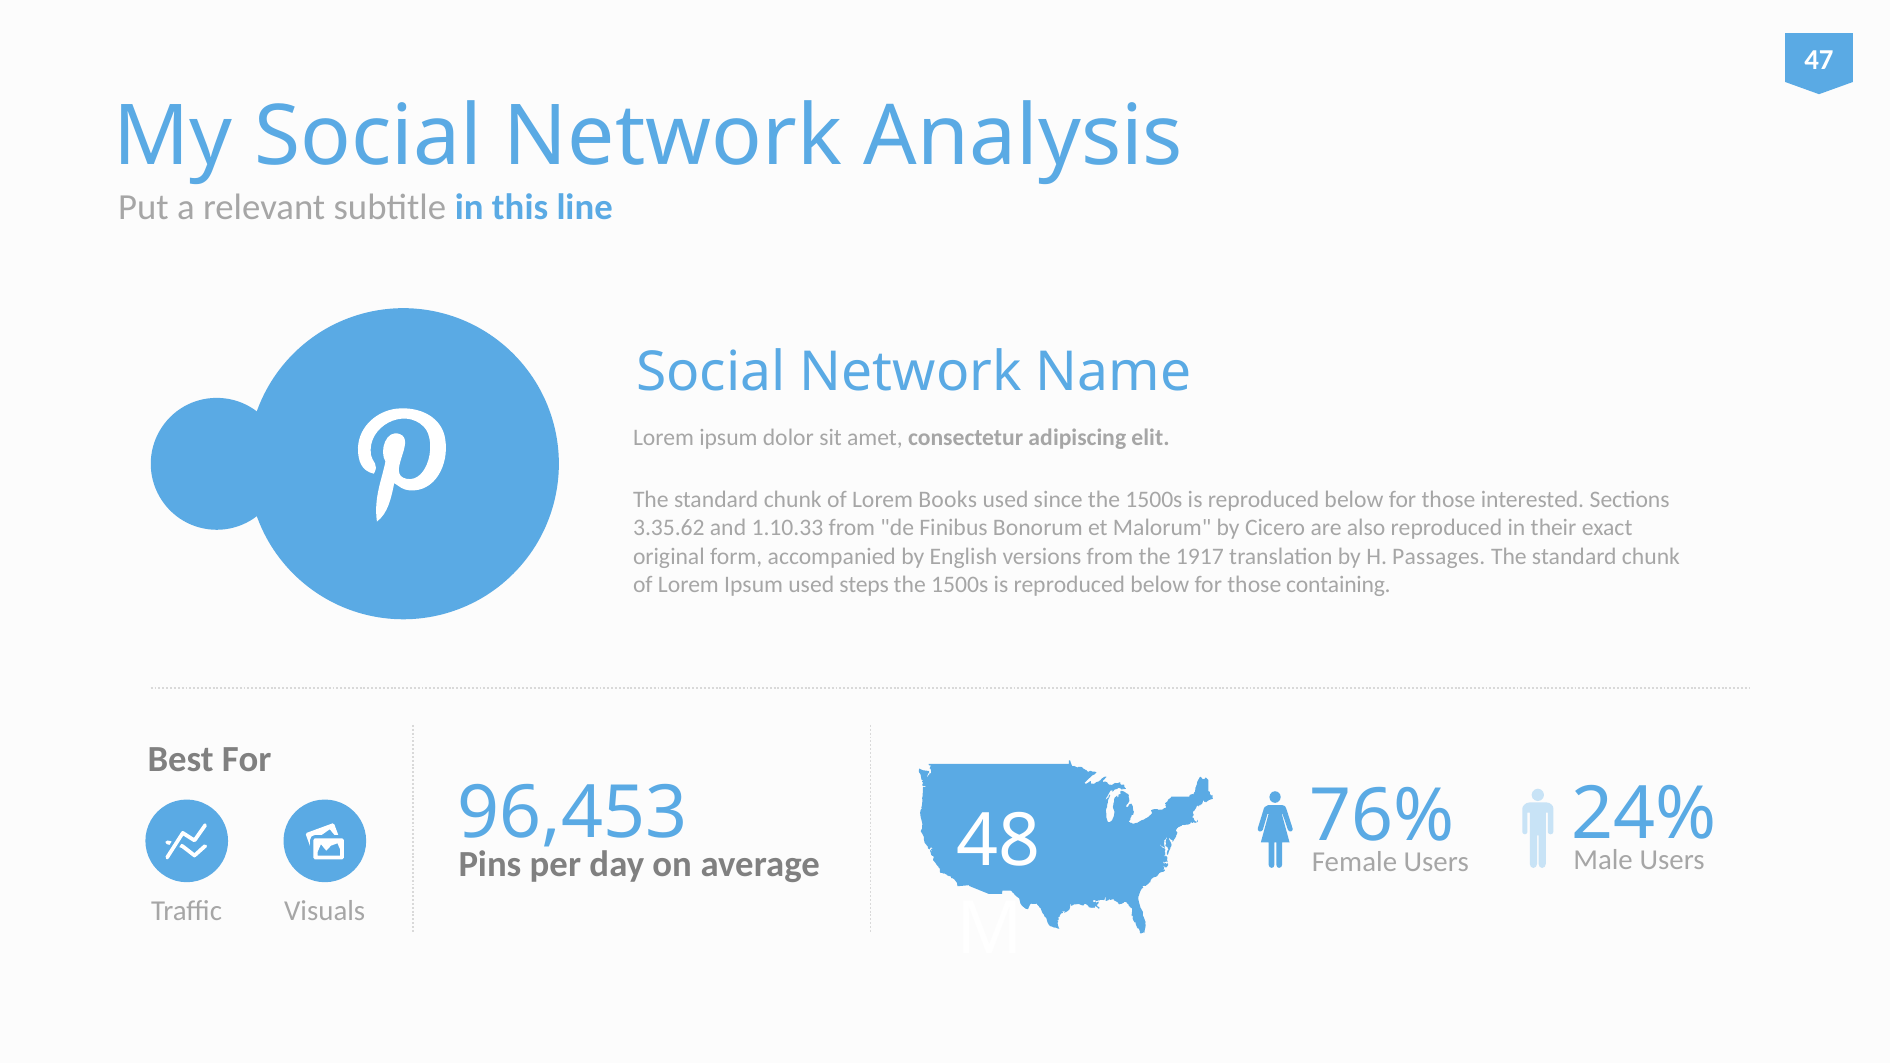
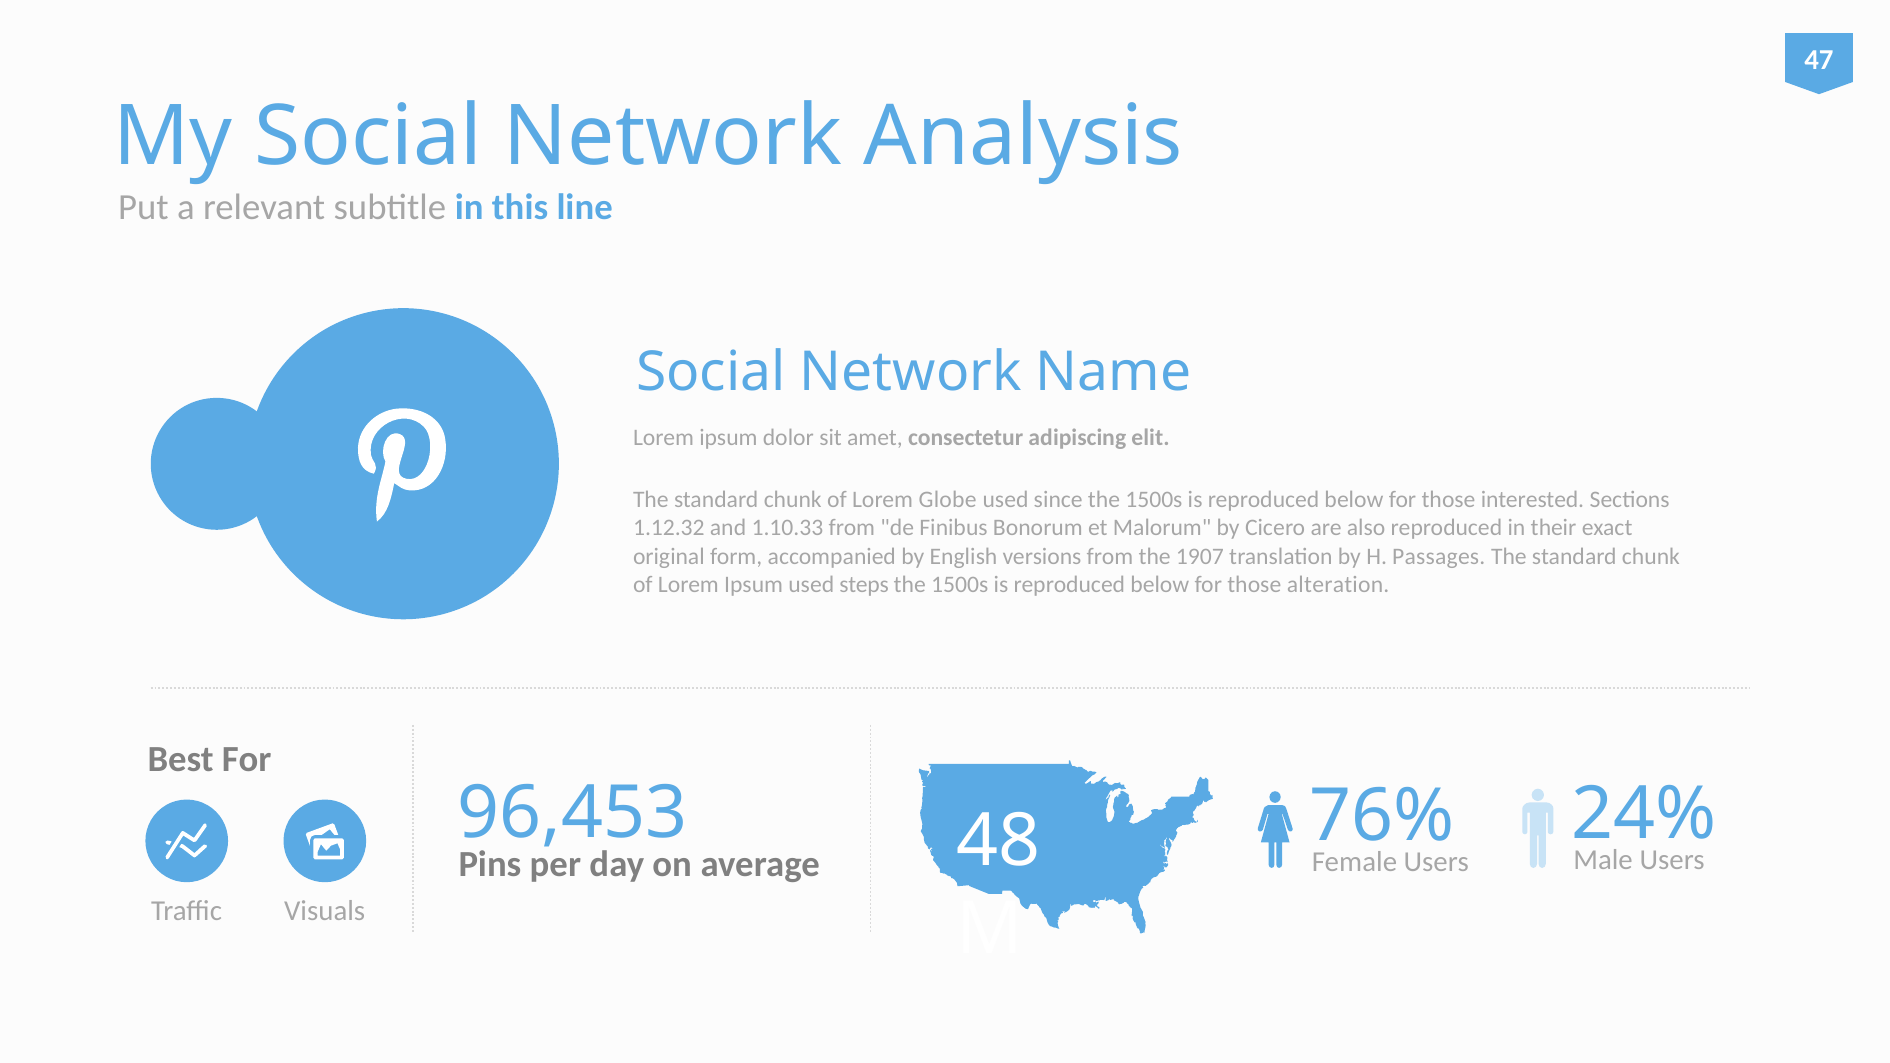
Books: Books -> Globe
3.35.62: 3.35.62 -> 1.12.32
1917: 1917 -> 1907
containing: containing -> alteration
